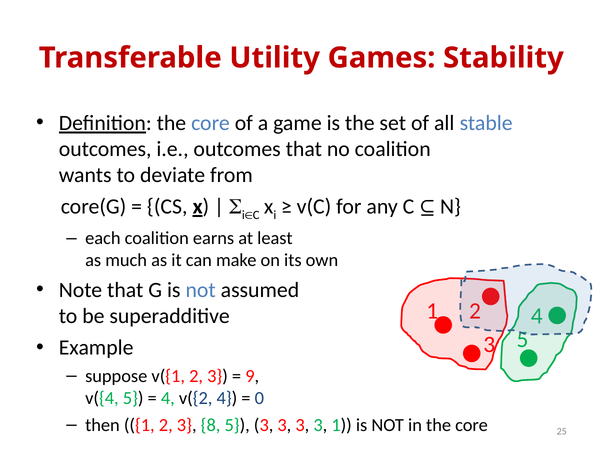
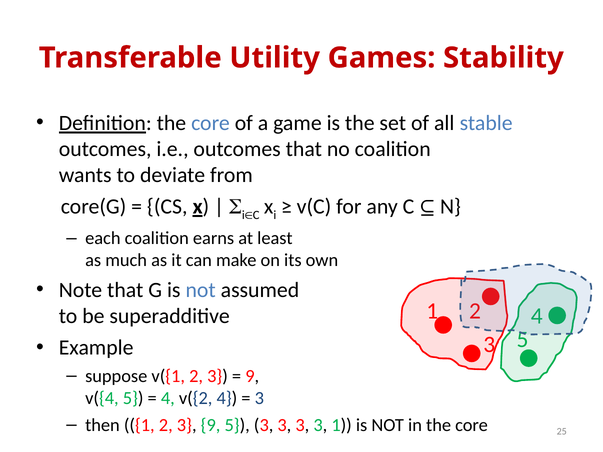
0 at (259, 399): 0 -> 3
3 8: 8 -> 9
